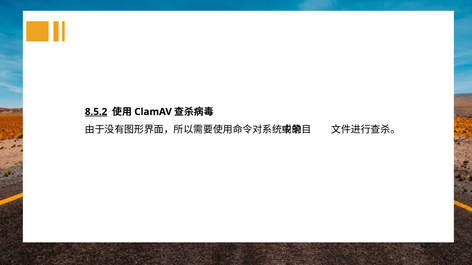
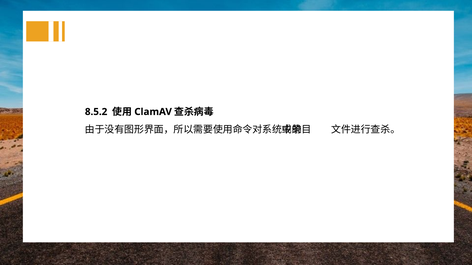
8.5.2 underline: present -> none
